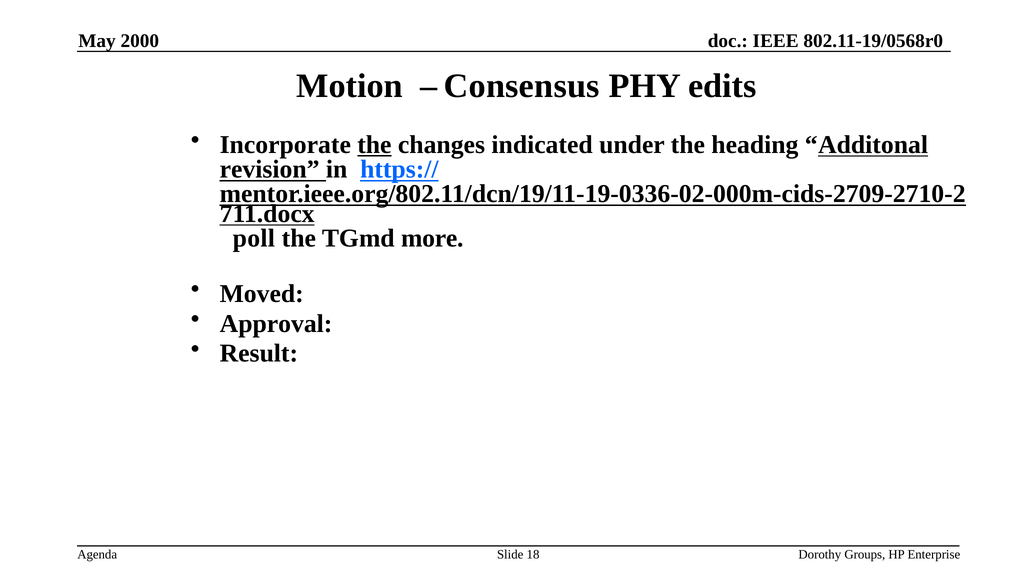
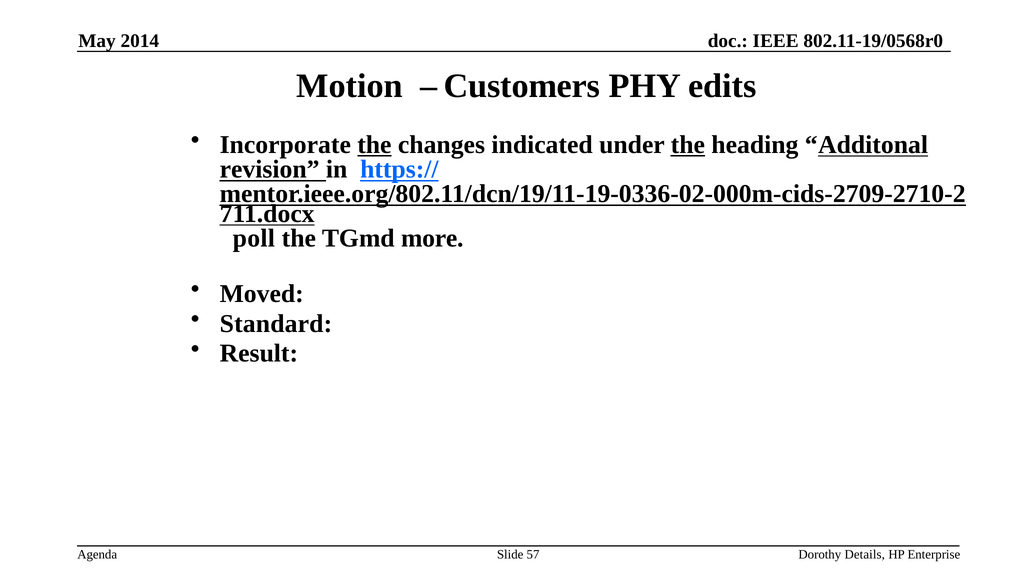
2000: 2000 -> 2014
Consensus: Consensus -> Customers
the at (688, 145) underline: none -> present
Approval: Approval -> Standard
18: 18 -> 57
Groups: Groups -> Details
